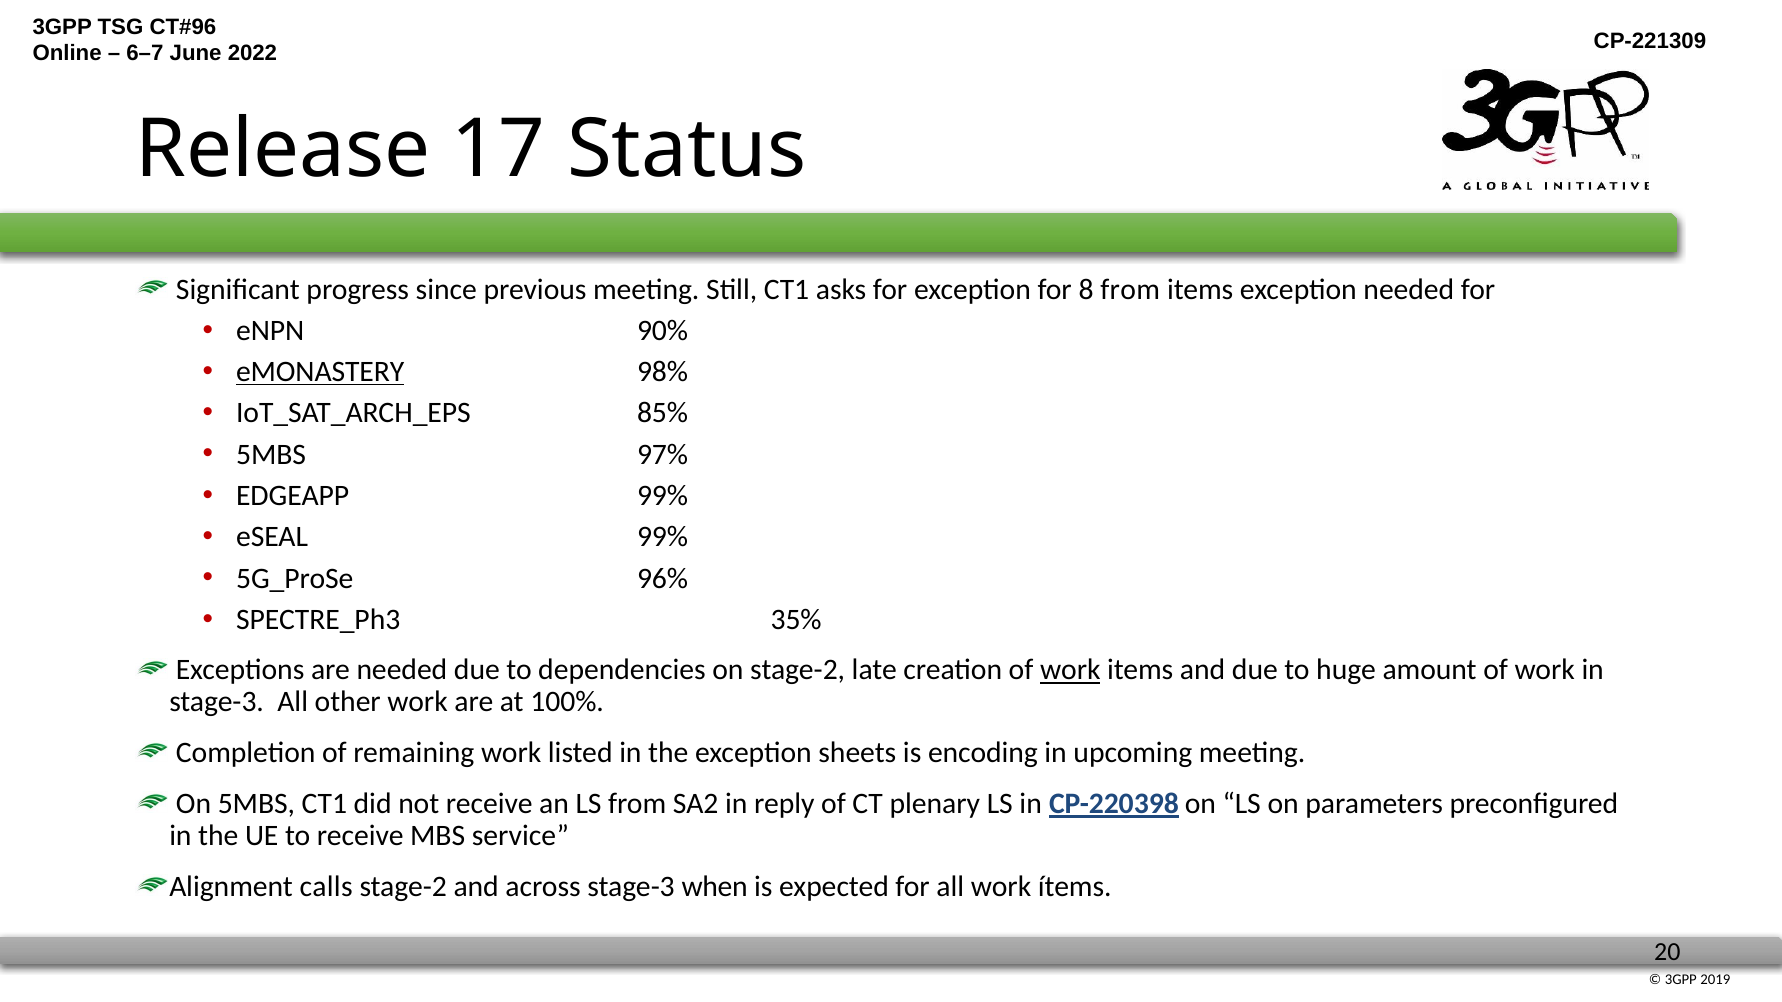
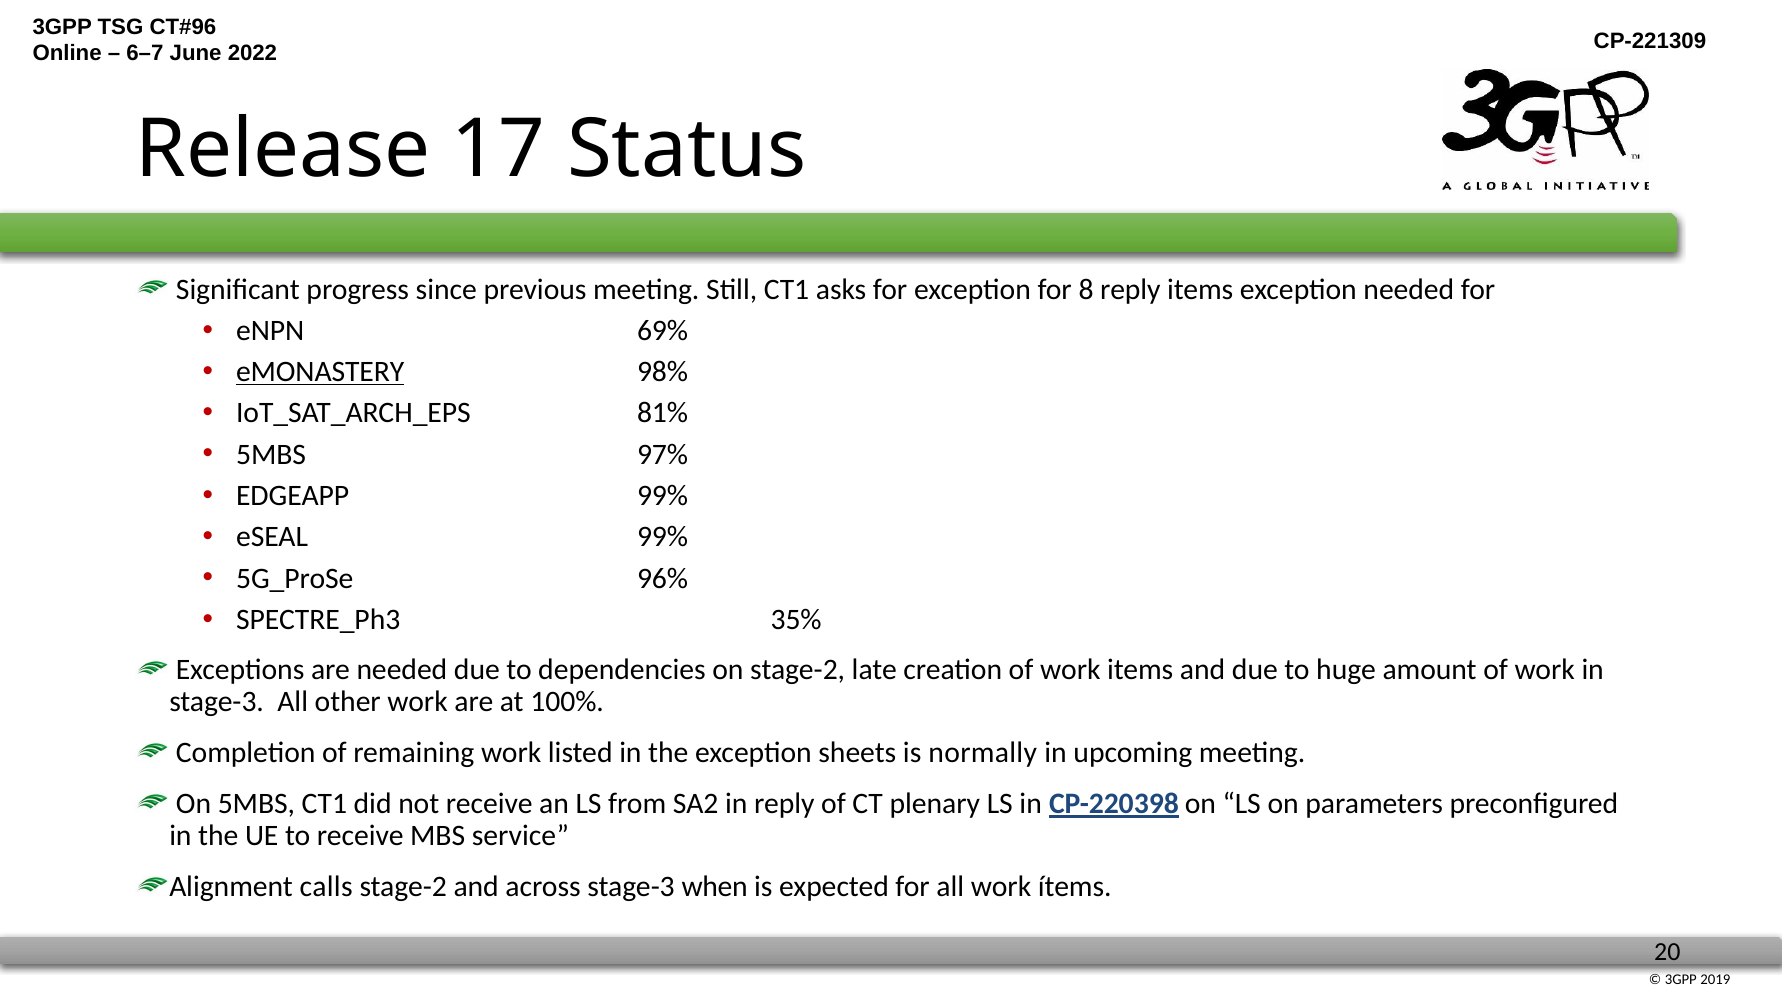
8 from: from -> reply
90%: 90% -> 69%
85%: 85% -> 81%
work at (1070, 670) underline: present -> none
encoding: encoding -> normally
